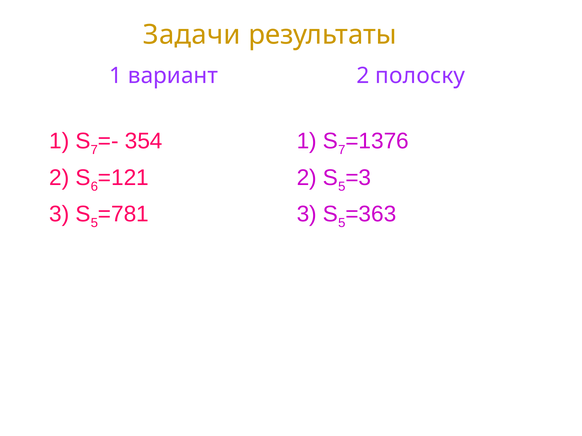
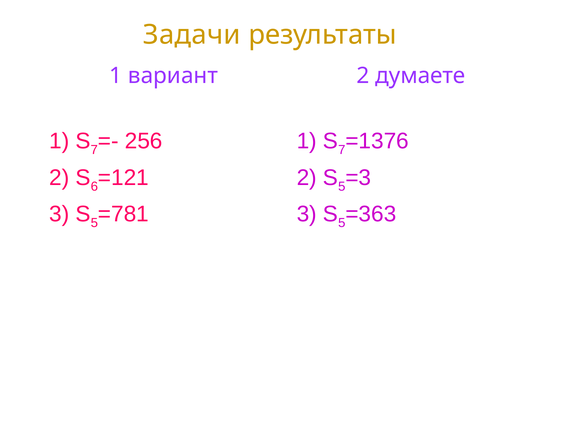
полоску: полоску -> думаете
354: 354 -> 256
